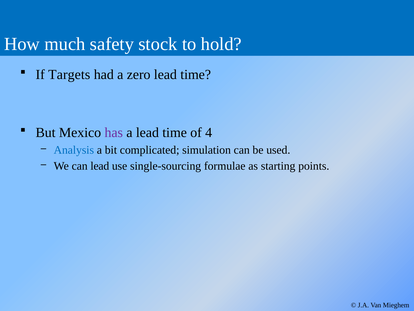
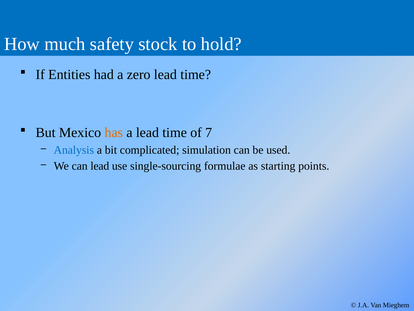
Targets: Targets -> Entities
has colour: purple -> orange
4: 4 -> 7
